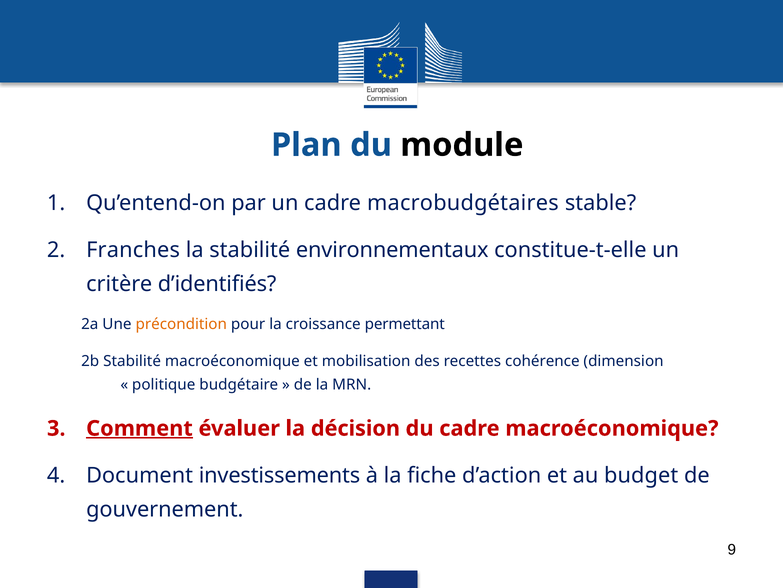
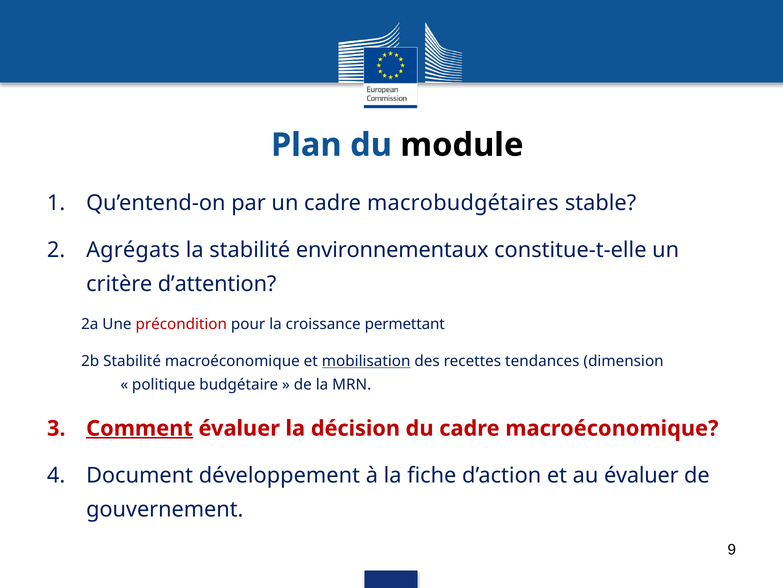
Franches: Franches -> Agrégats
d’identifiés: d’identifiés -> d’attention
précondition colour: orange -> red
mobilisation underline: none -> present
cohérence: cohérence -> tendances
investissements: investissements -> développement
au budget: budget -> évaluer
